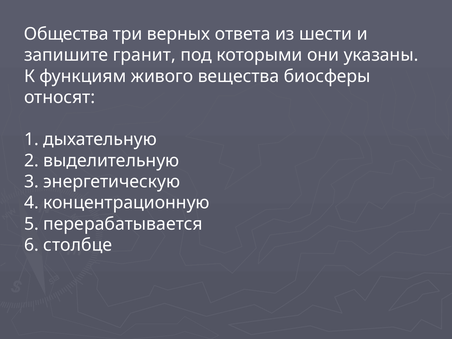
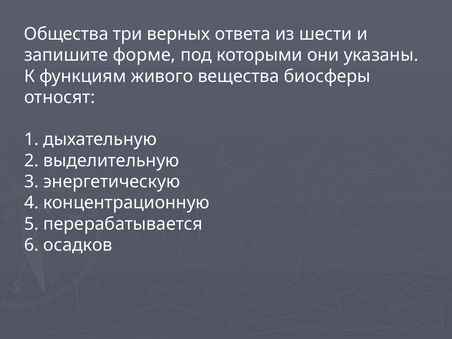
гранит: гранит -> форме
столбце: столбце -> осадков
